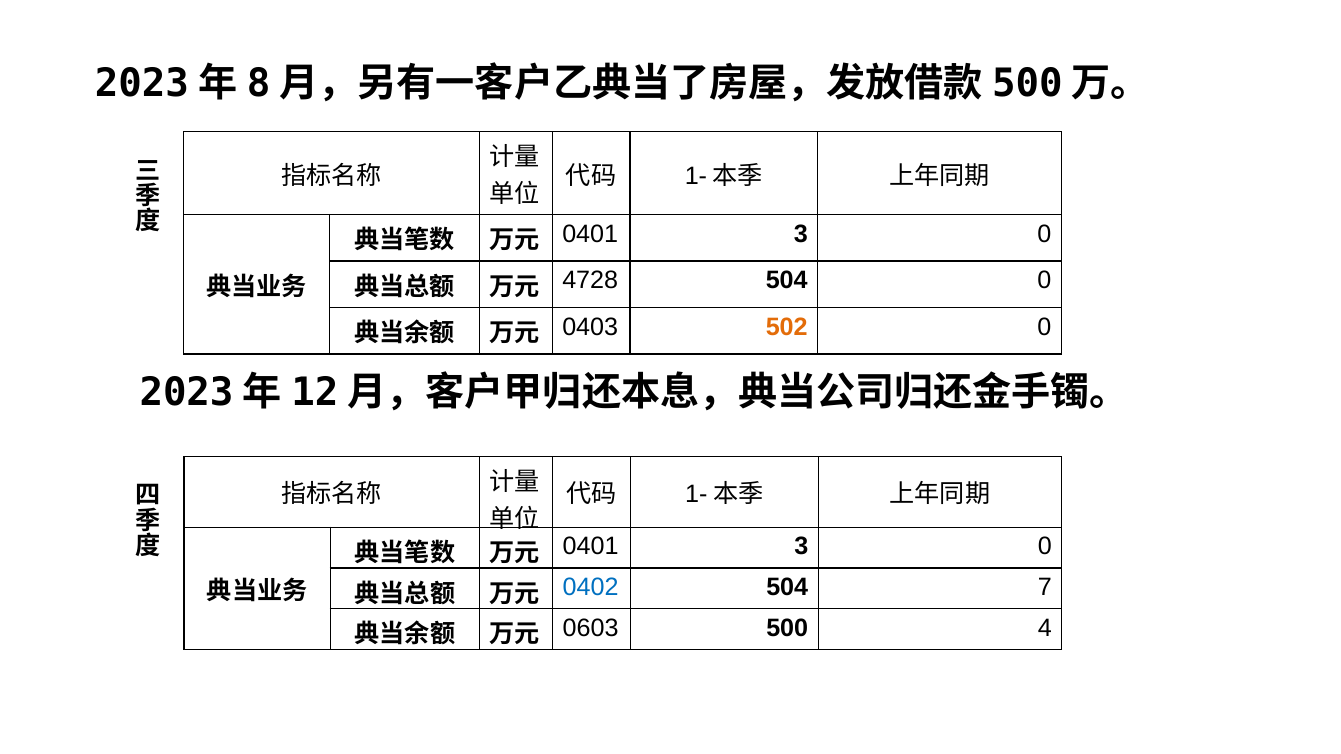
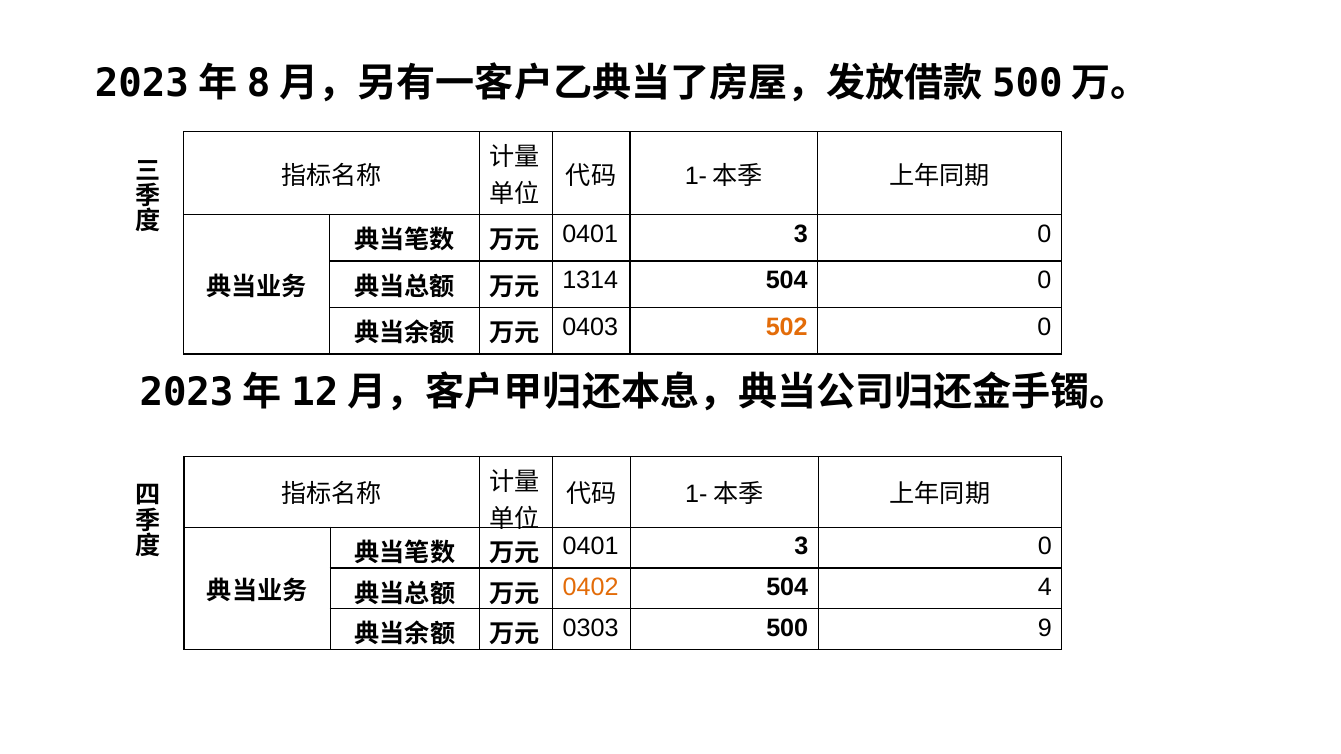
4728: 4728 -> 1314
0402 colour: blue -> orange
7: 7 -> 4
0603: 0603 -> 0303
4: 4 -> 9
